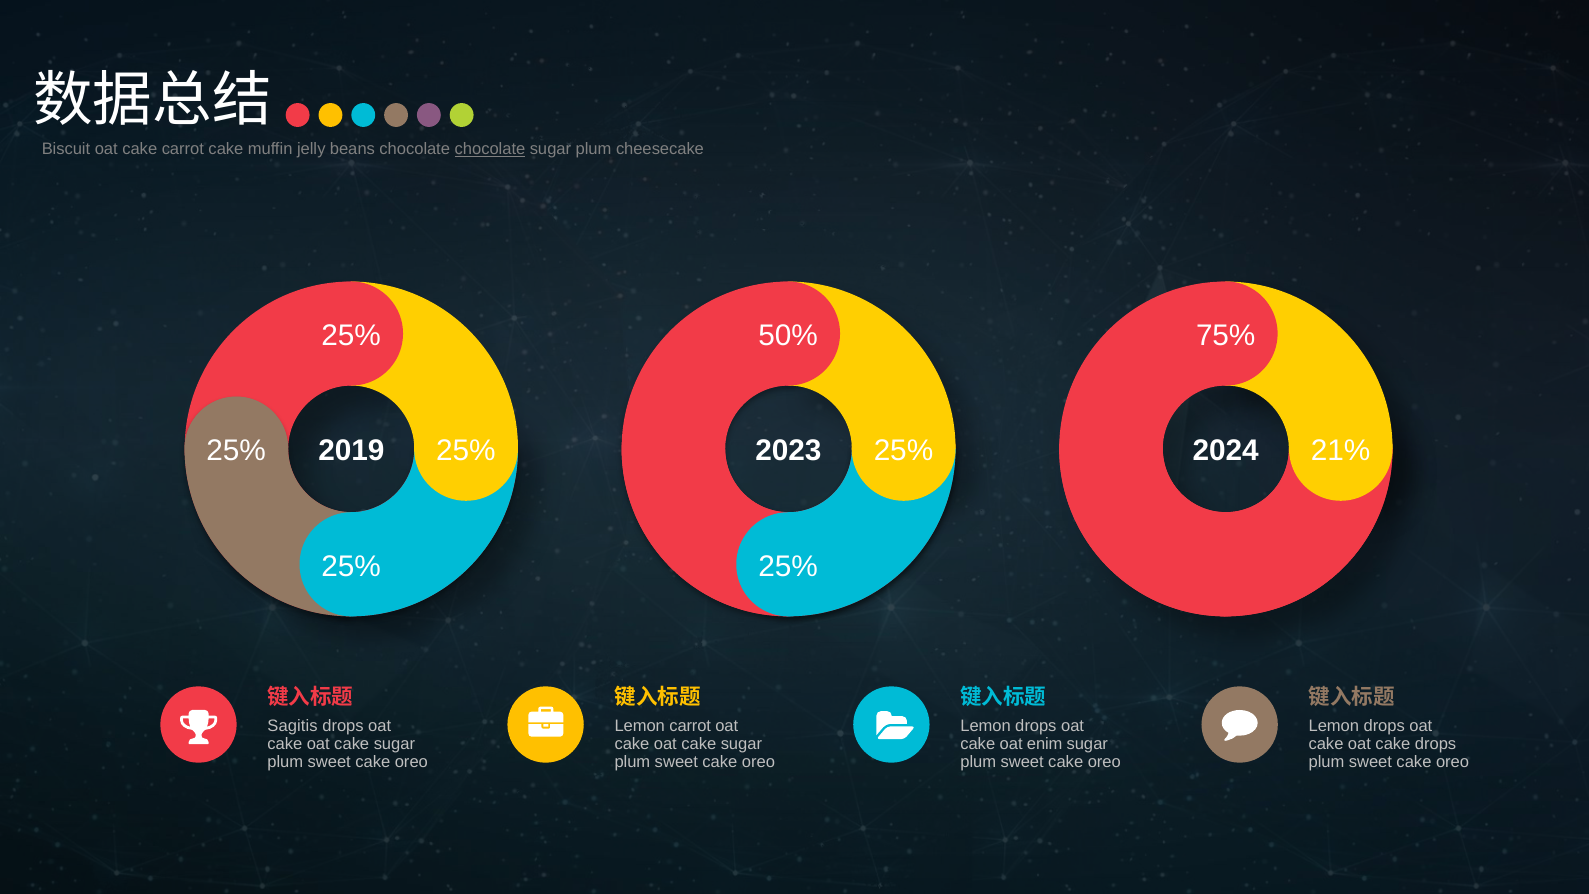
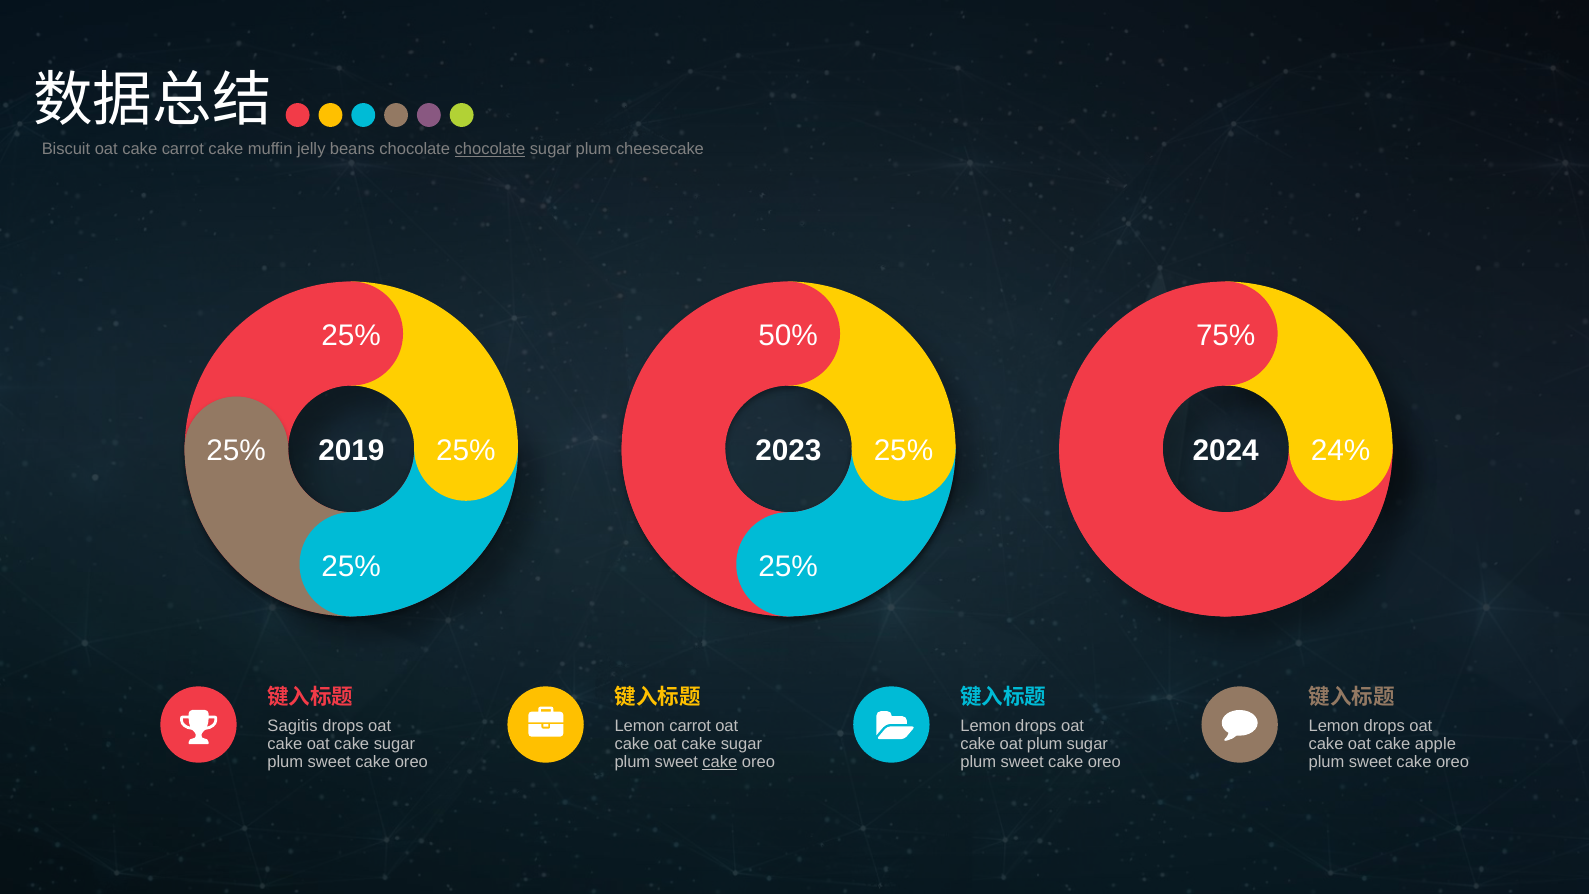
21%: 21% -> 24%
oat enim: enim -> plum
cake drops: drops -> apple
cake at (720, 762) underline: none -> present
